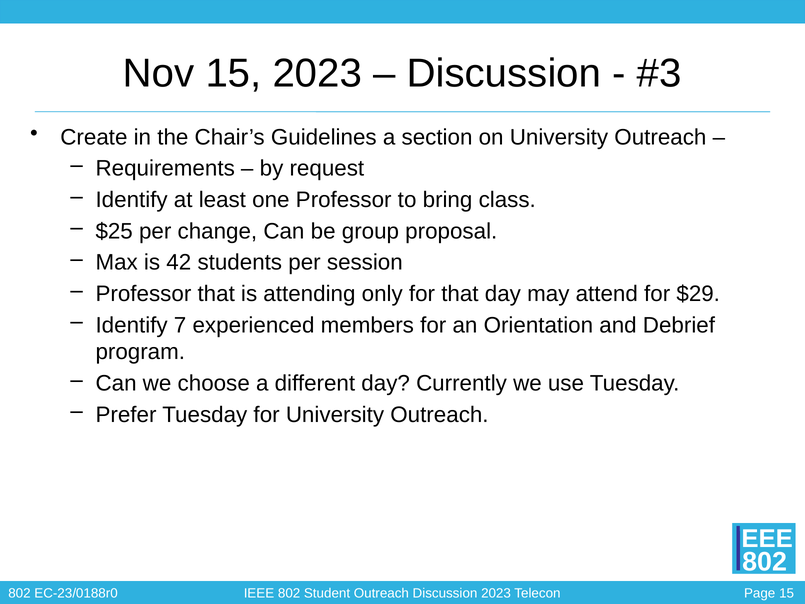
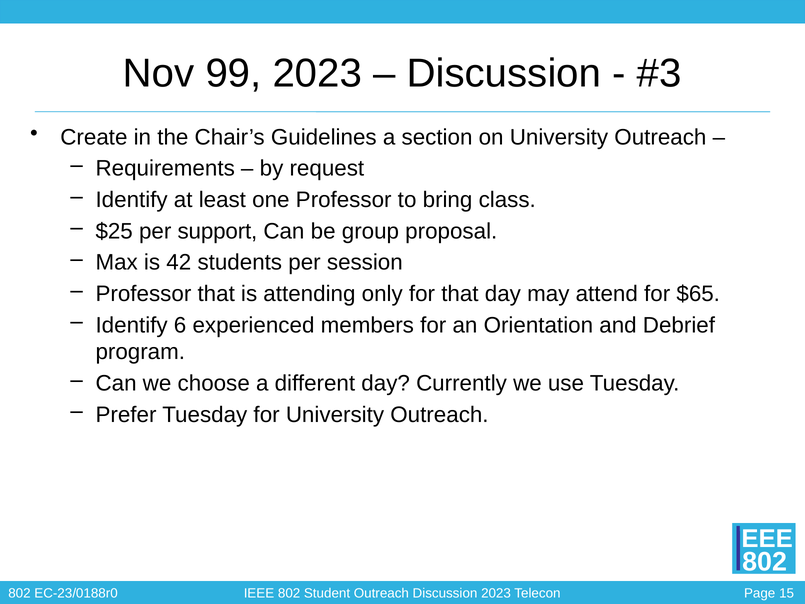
Nov 15: 15 -> 99
change: change -> support
$29: $29 -> $65
7: 7 -> 6
